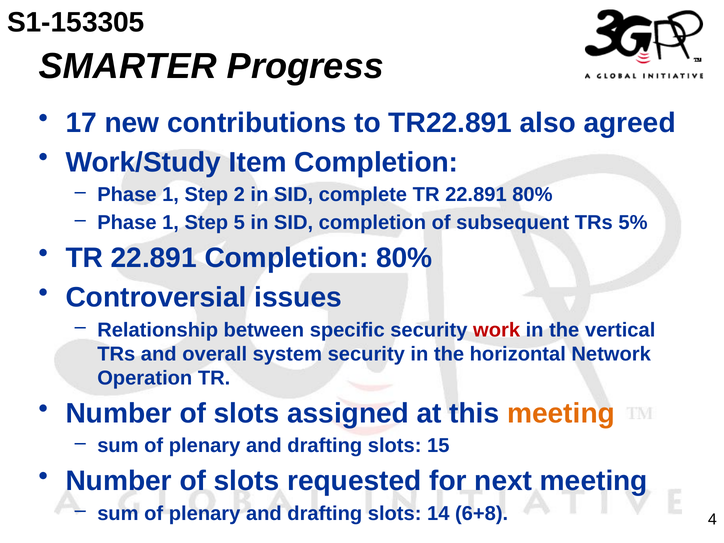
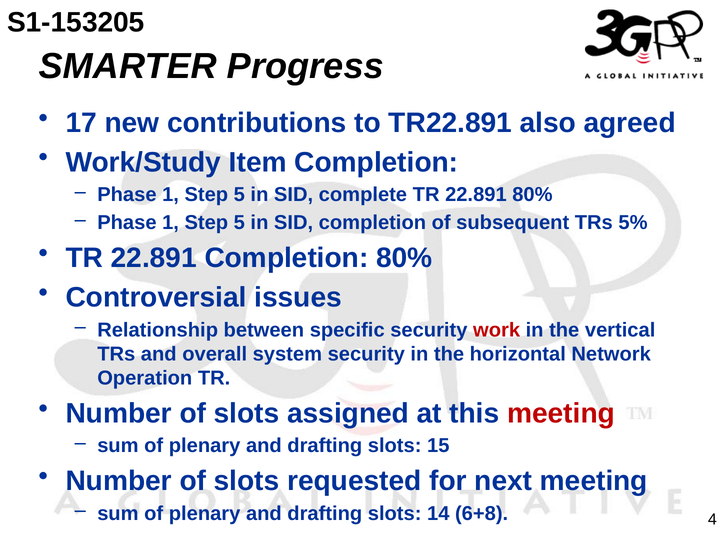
S1-153305: S1-153305 -> S1-153205
2 at (239, 195): 2 -> 5
meeting at (561, 413) colour: orange -> red
